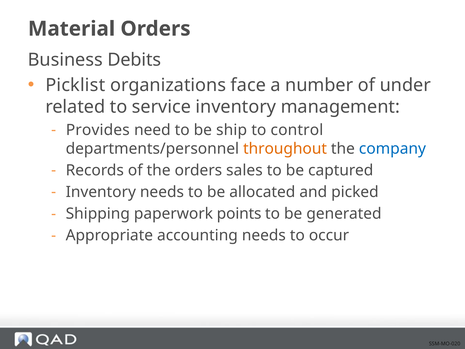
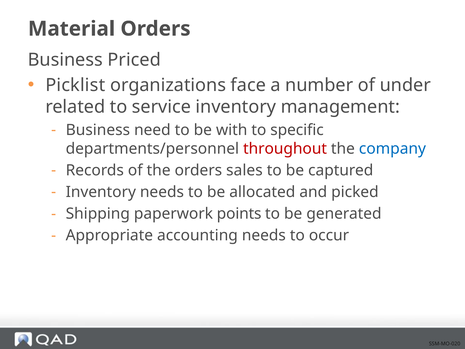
Debits: Debits -> Priced
Provides at (98, 130): Provides -> Business
ship: ship -> with
control: control -> specific
throughout colour: orange -> red
